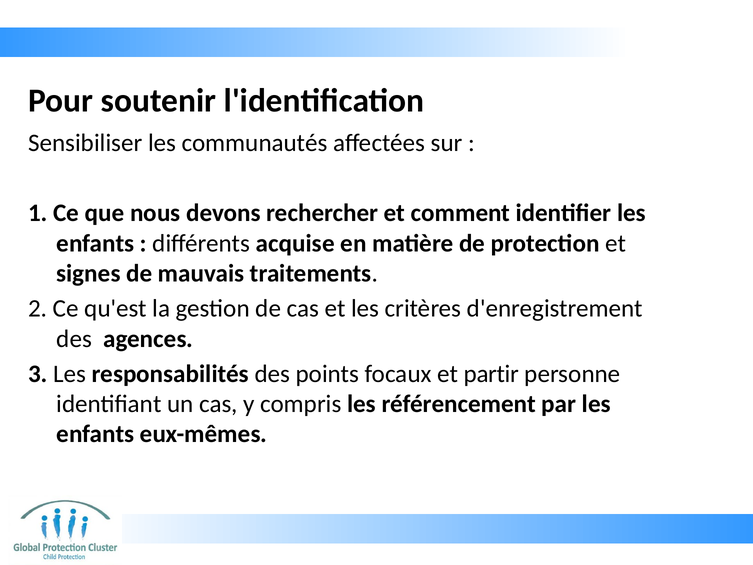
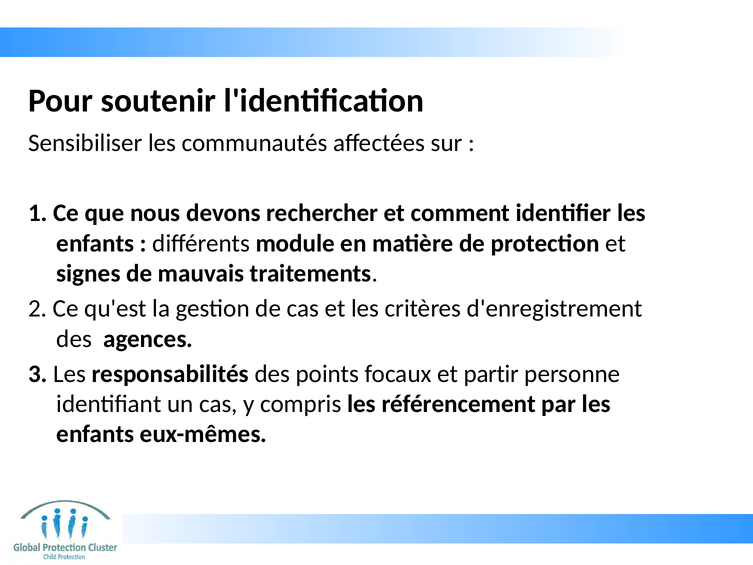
acquise: acquise -> module
